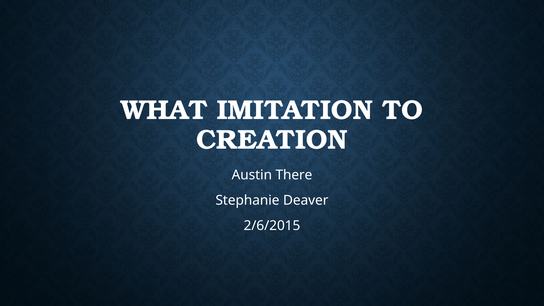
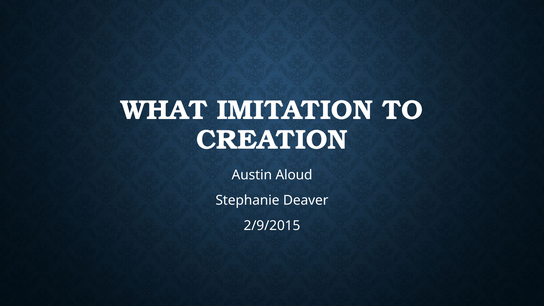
There: There -> Aloud
2/6/2015: 2/6/2015 -> 2/9/2015
